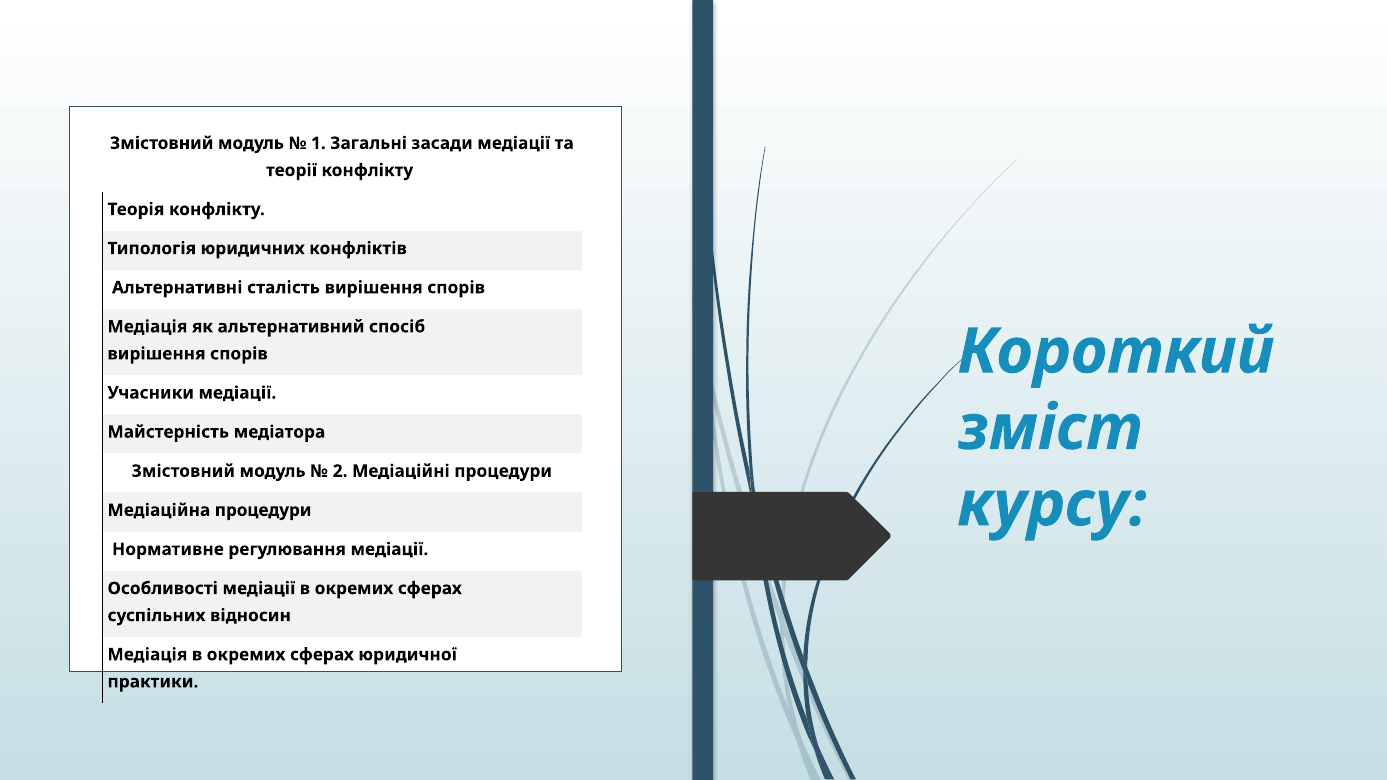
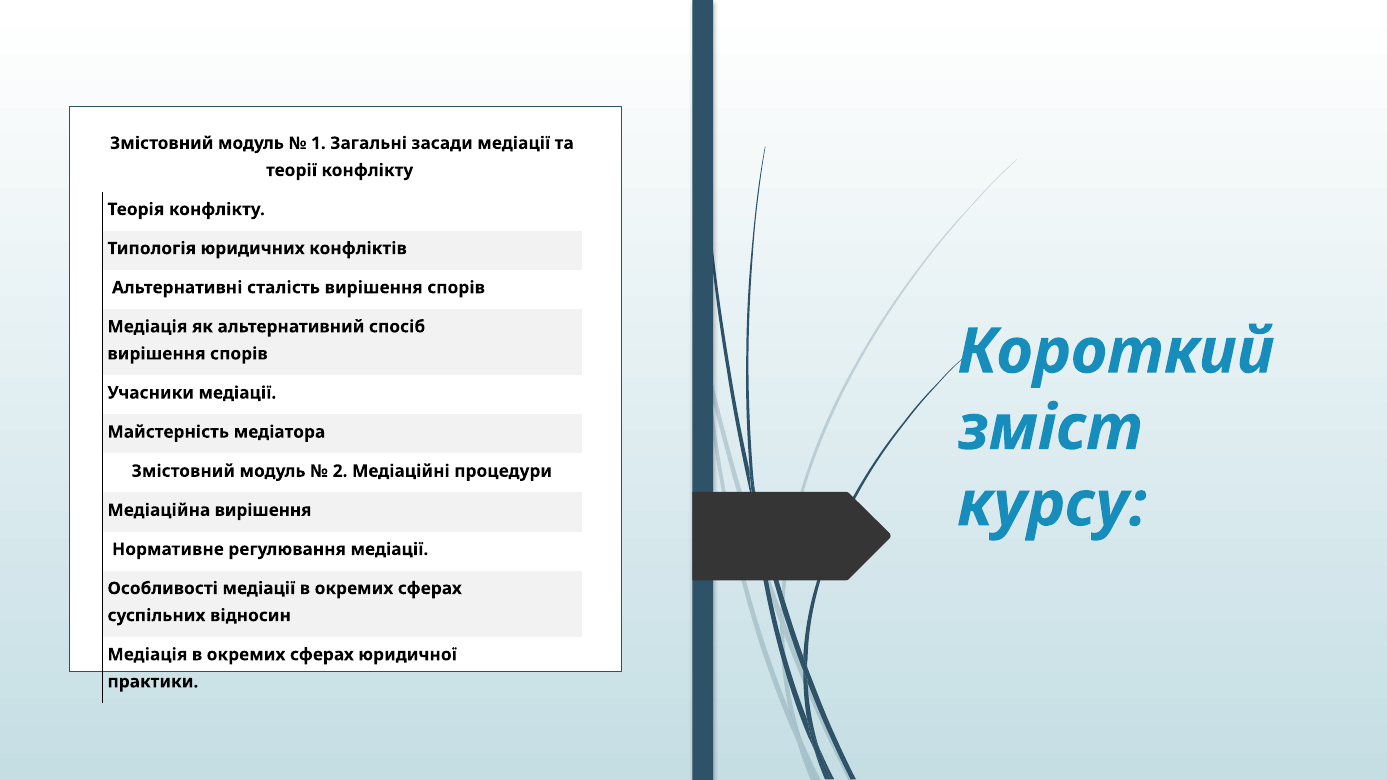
Медіаційна процедури: процедури -> вирішення
